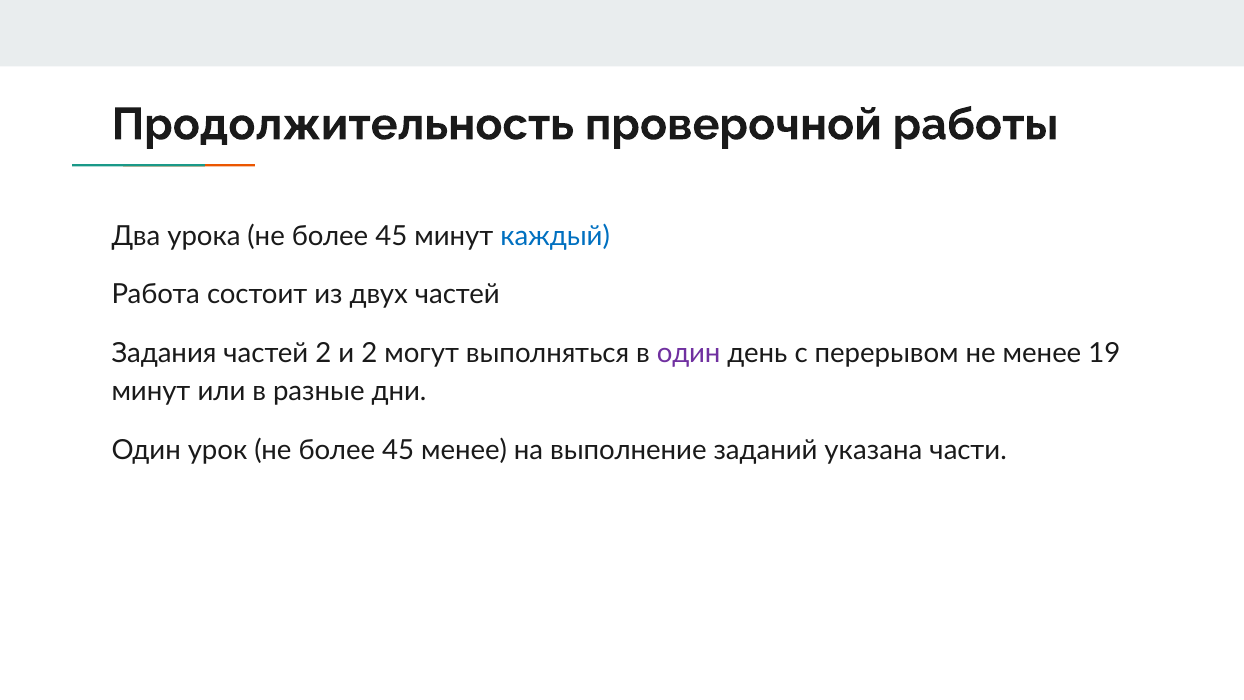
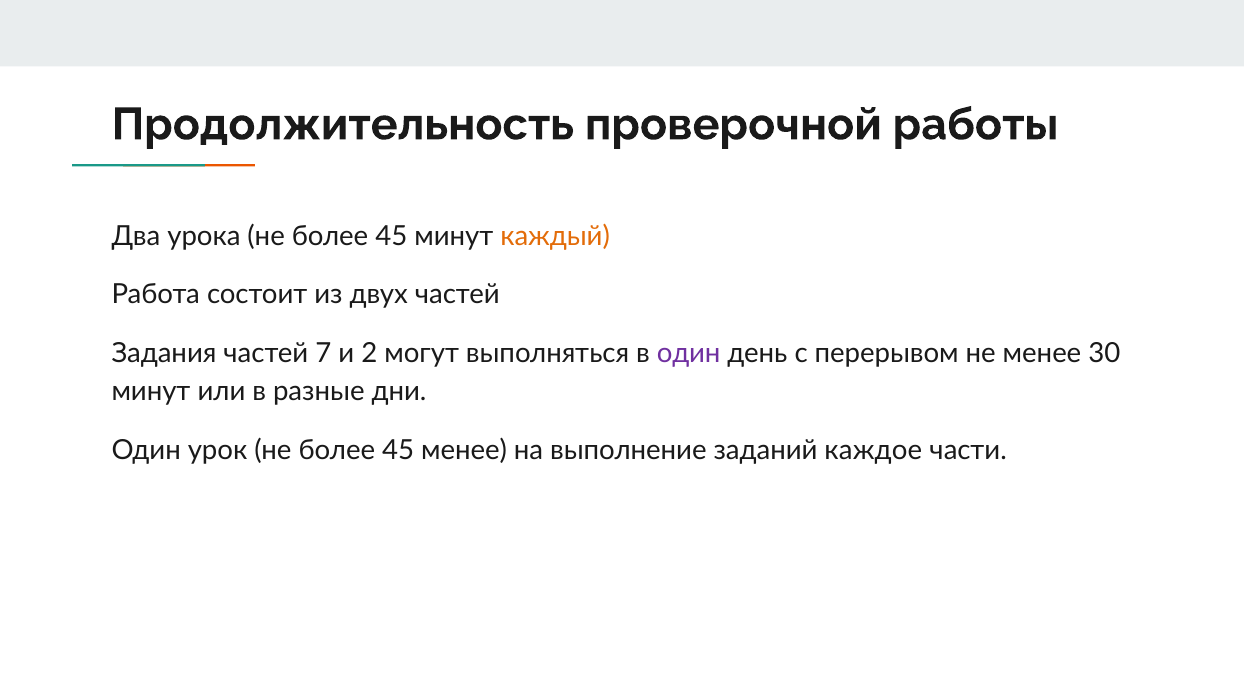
каждый colour: blue -> orange
частей 2: 2 -> 7
19: 19 -> 30
указана: указана -> каждое
